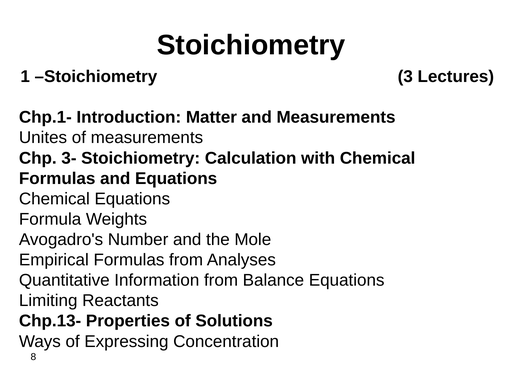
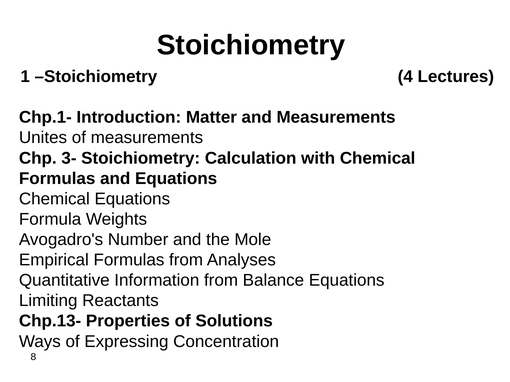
3: 3 -> 4
